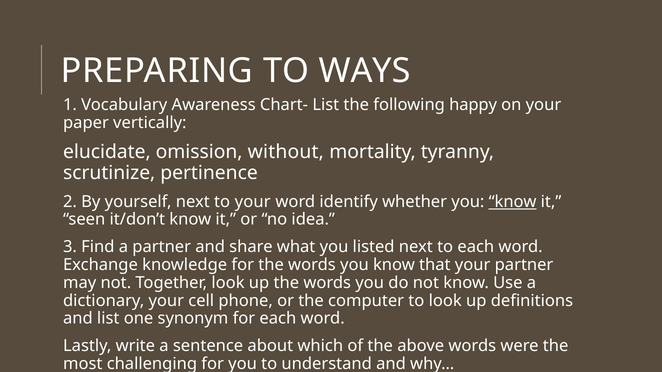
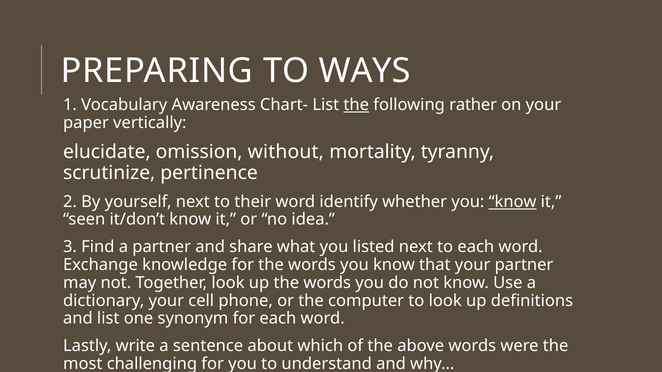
the at (356, 105) underline: none -> present
happy: happy -> rather
to your: your -> their
